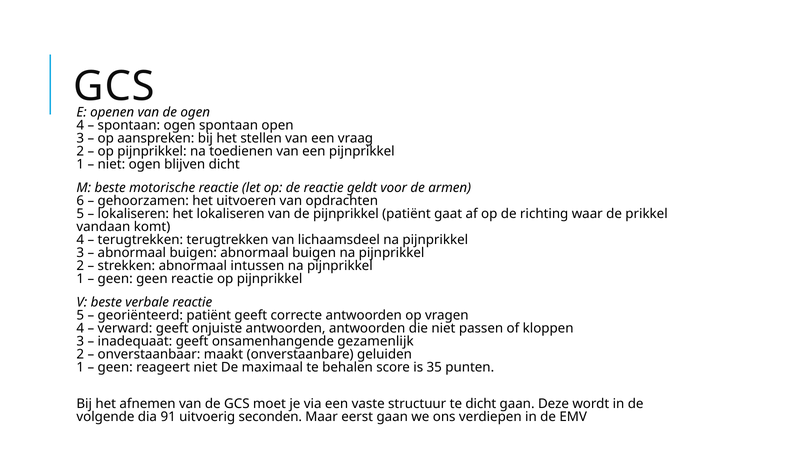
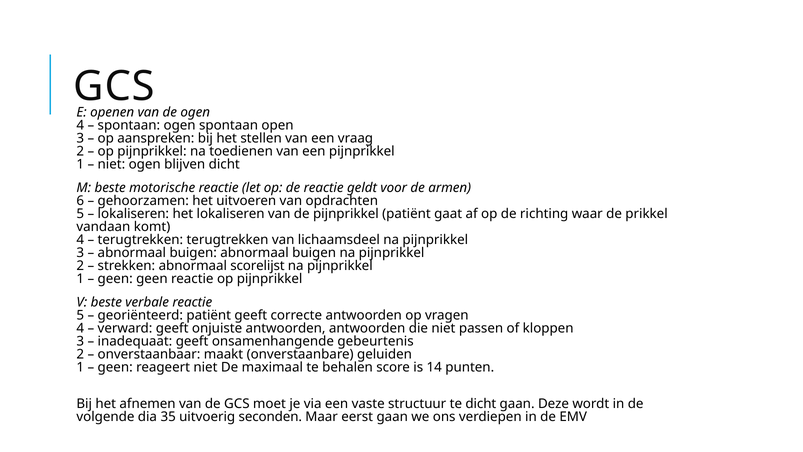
intussen: intussen -> scorelijst
gezamenlijk: gezamenlijk -> gebeurtenis
35: 35 -> 14
91: 91 -> 35
